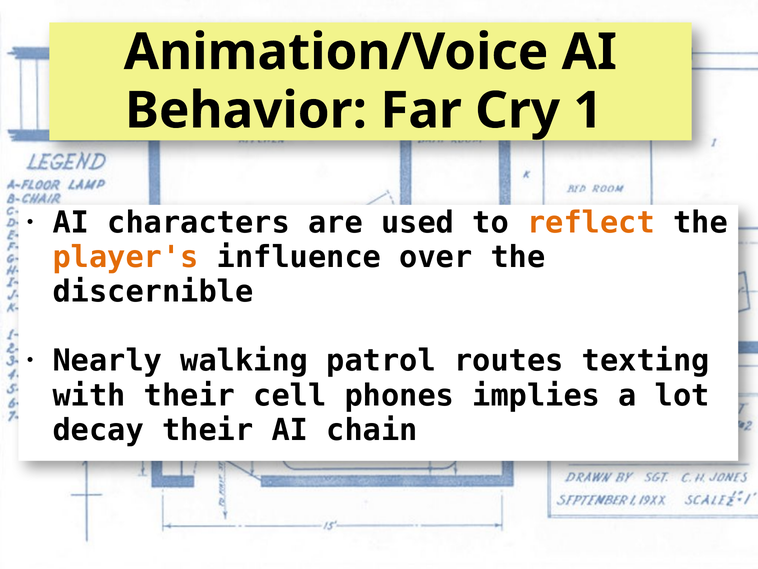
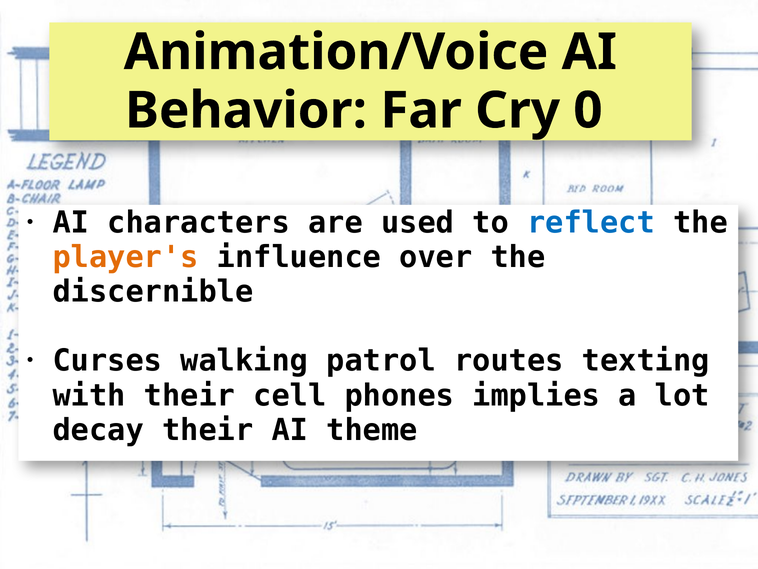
1: 1 -> 0
reflect colour: orange -> blue
Nearly: Nearly -> Curses
chain: chain -> theme
